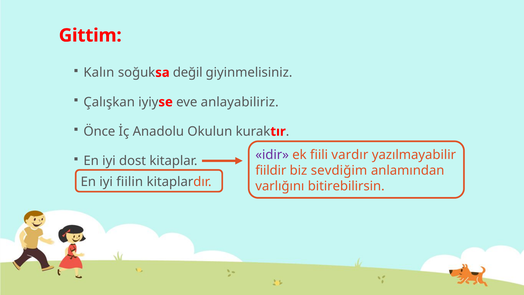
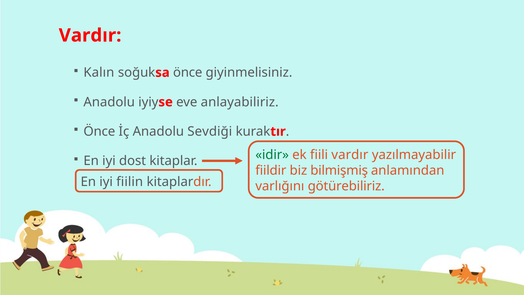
Gittim at (90, 35): Gittim -> Vardır
değil at (188, 72): değil -> önce
Çalışkan at (109, 102): Çalışkan -> Anadolu
Okulun: Okulun -> Sevdiği
idir colour: purple -> green
sevdiğim: sevdiğim -> bilmişmiş
bitirebilirsin: bitirebilirsin -> götürebiliriz
